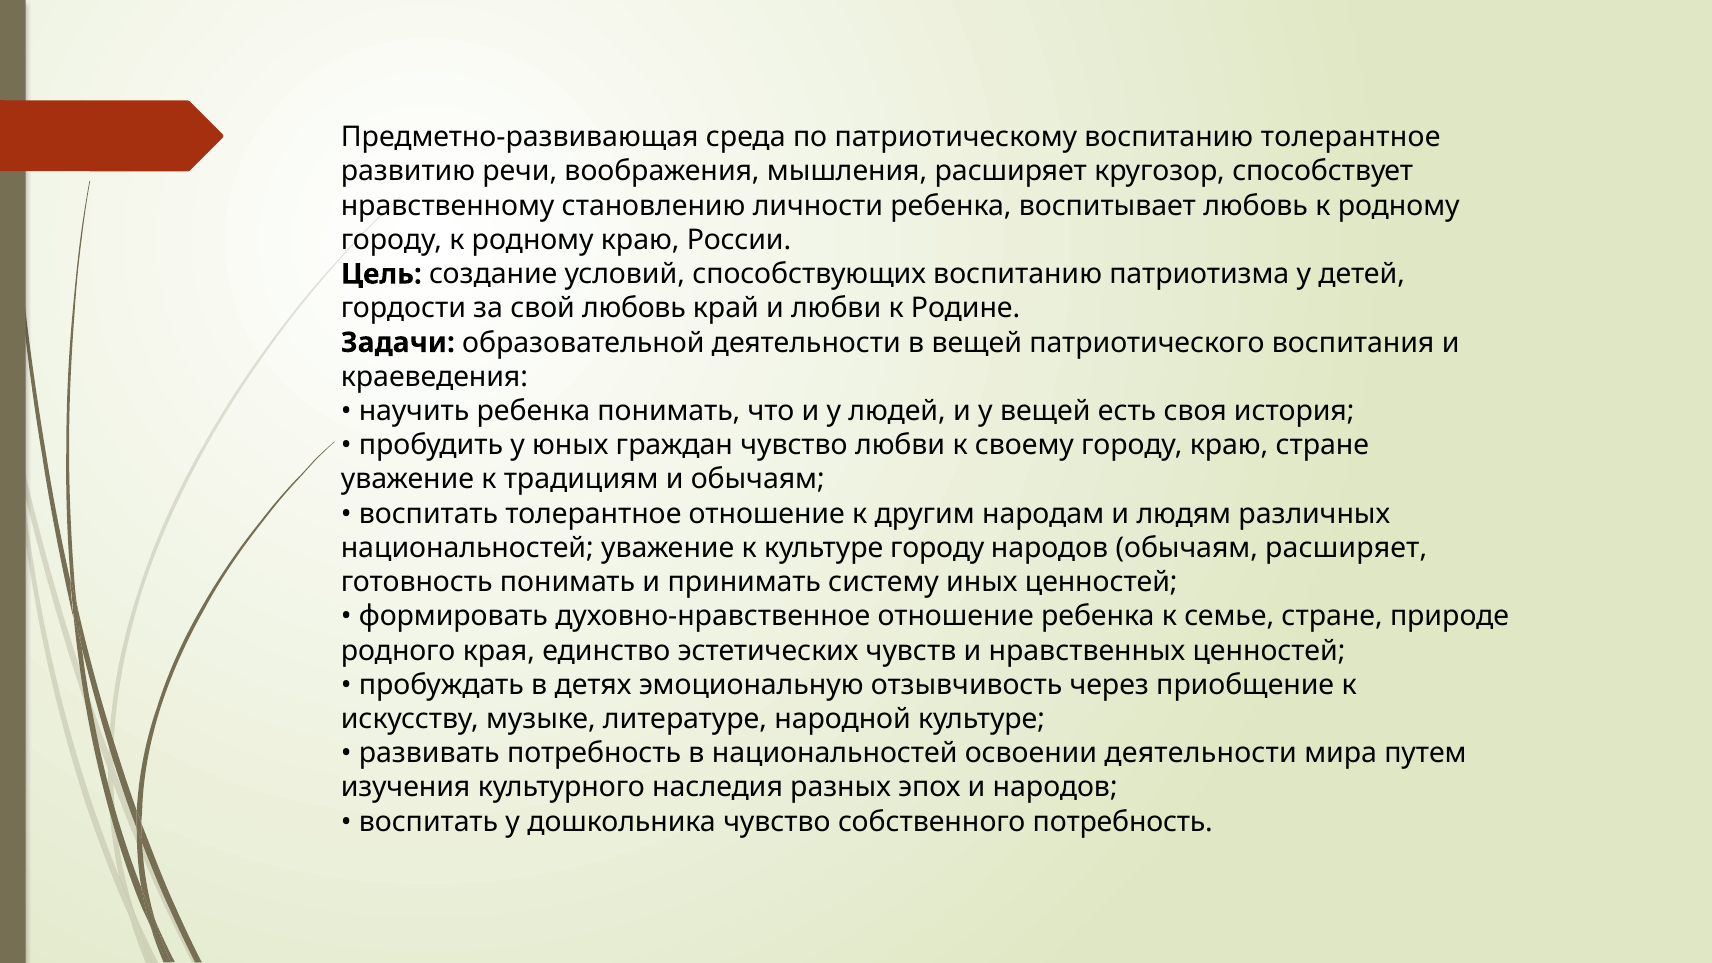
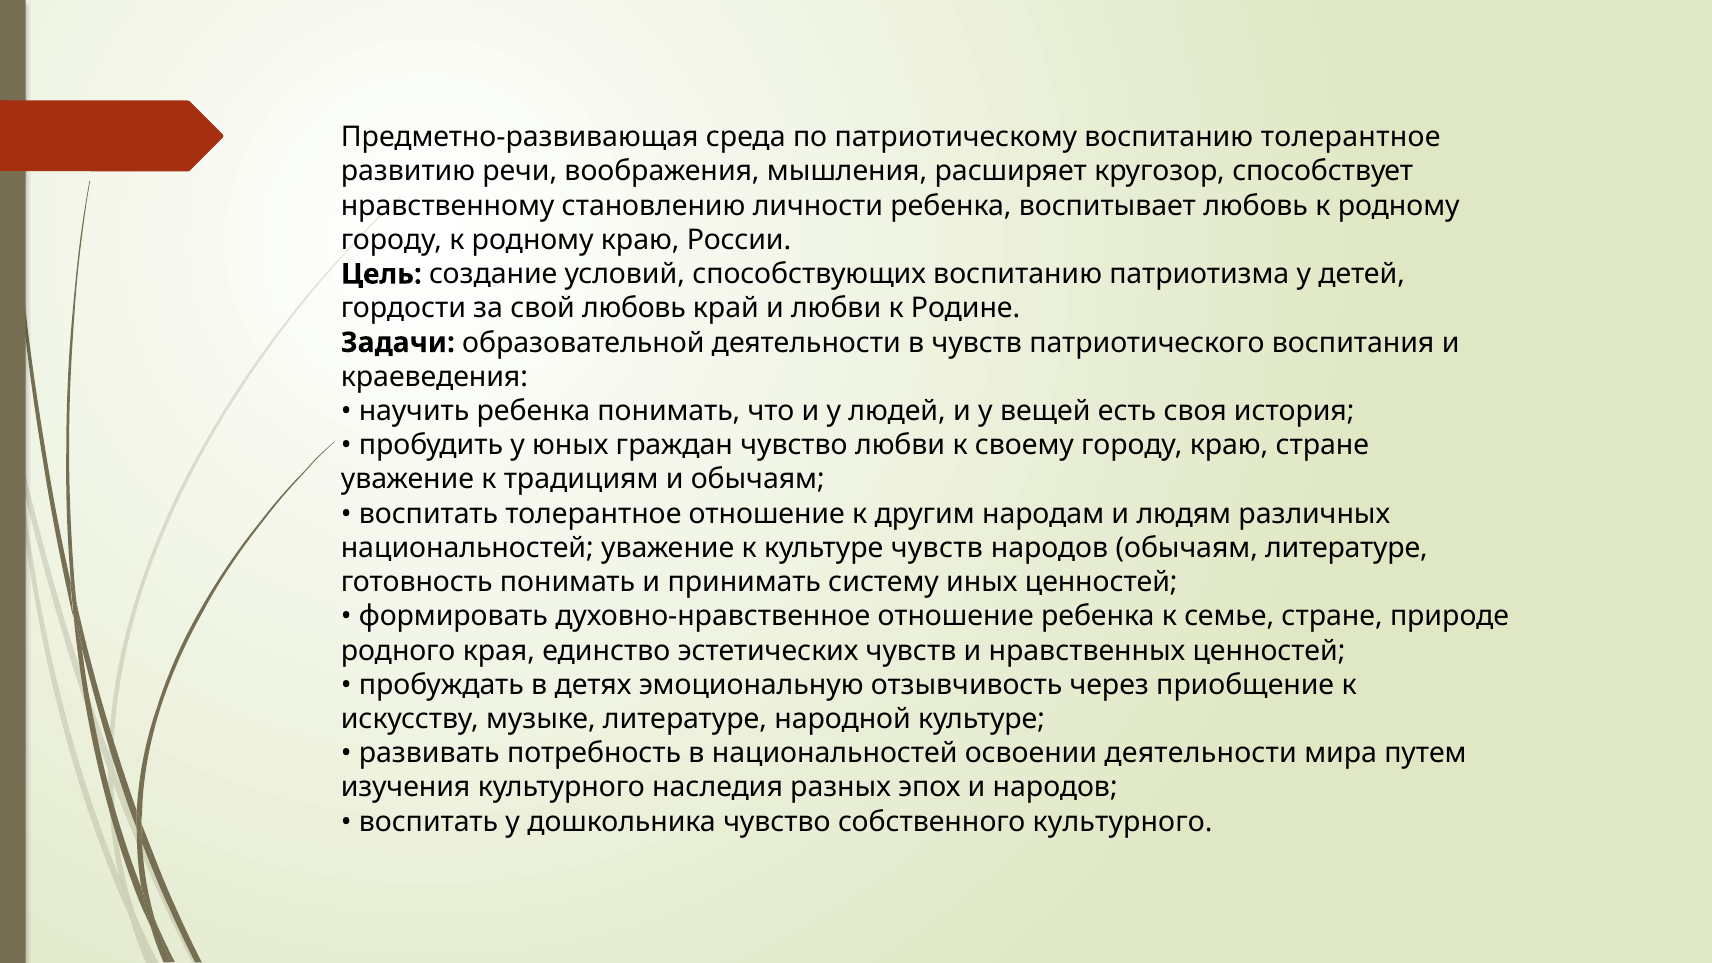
в вещей: вещей -> чувств
культуре городу: городу -> чувств
обычаям расширяет: расширяет -> литературе
собственного потребность: потребность -> культурного
